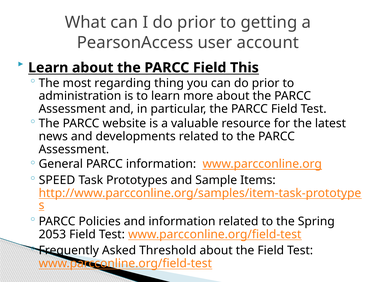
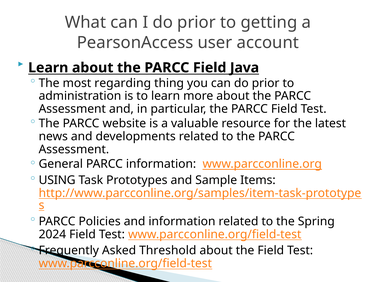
This: This -> Java
SPEED: SPEED -> USING
2053: 2053 -> 2024
